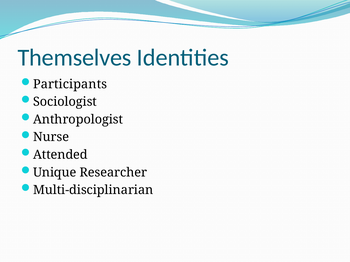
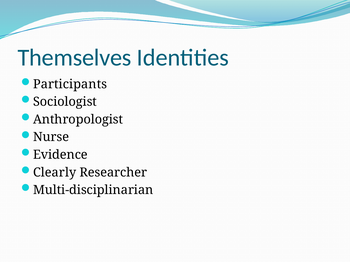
Attended: Attended -> Evidence
Unique: Unique -> Clearly
